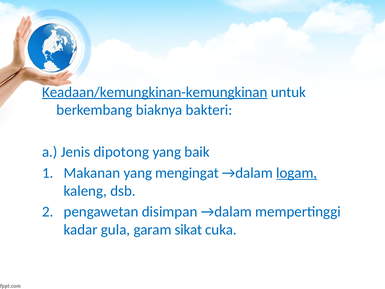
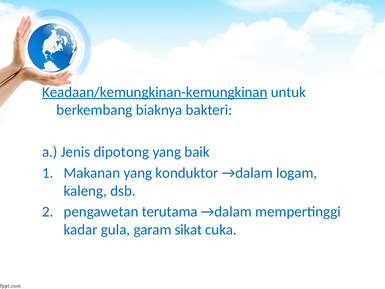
mengingat: mengingat -> konduktor
logam underline: present -> none
disimpan: disimpan -> terutama
